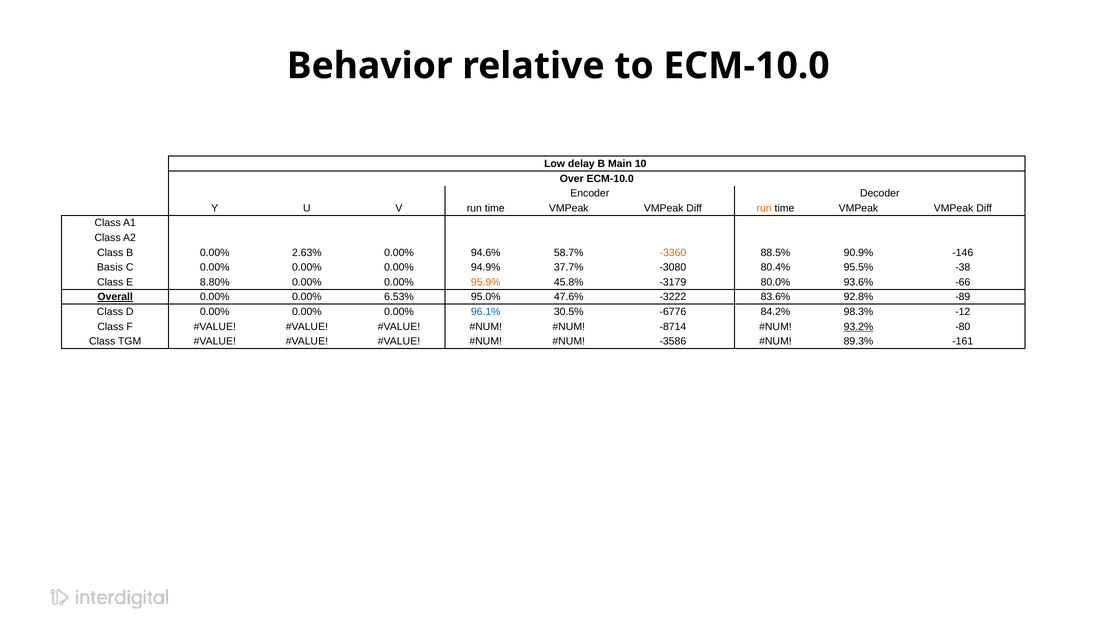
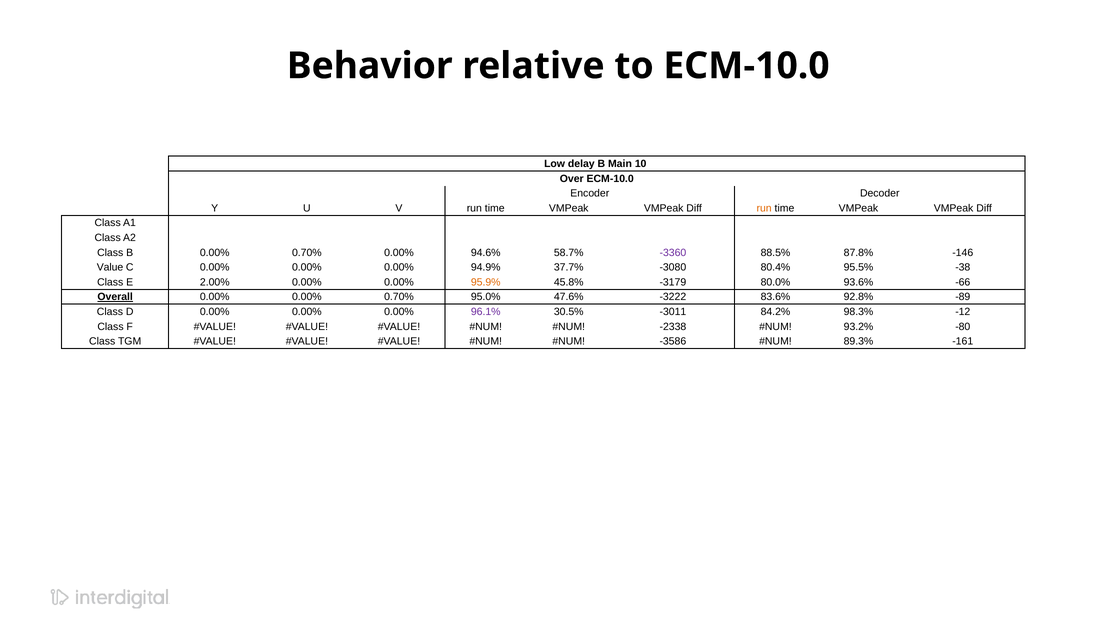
B 0.00% 2.63%: 2.63% -> 0.70%
-3360 colour: orange -> purple
90.9%: 90.9% -> 87.8%
Basis: Basis -> Value
8.80%: 8.80% -> 2.00%
0.00% 0.00% 6.53%: 6.53% -> 0.70%
96.1% colour: blue -> purple
-6776: -6776 -> -3011
-8714: -8714 -> -2338
93.2% underline: present -> none
